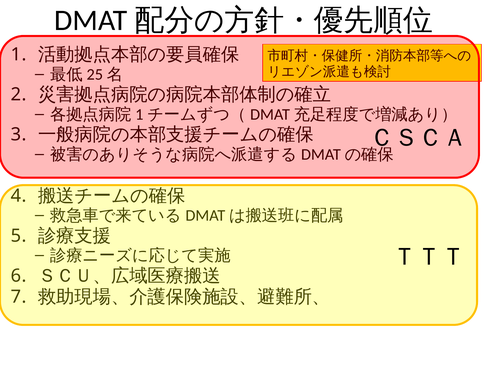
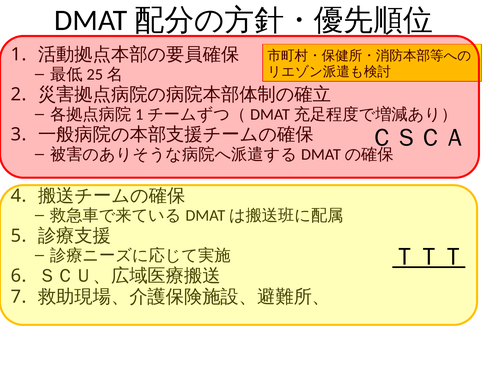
ＴＴＴ underline: none -> present
